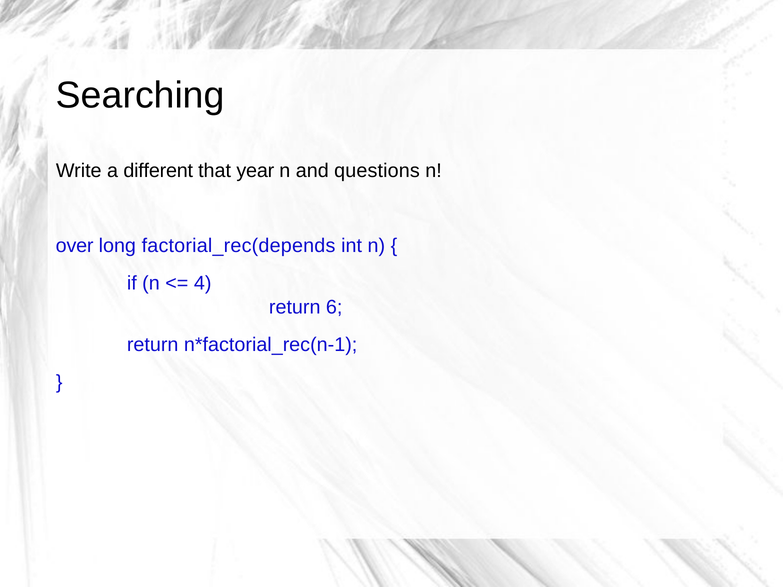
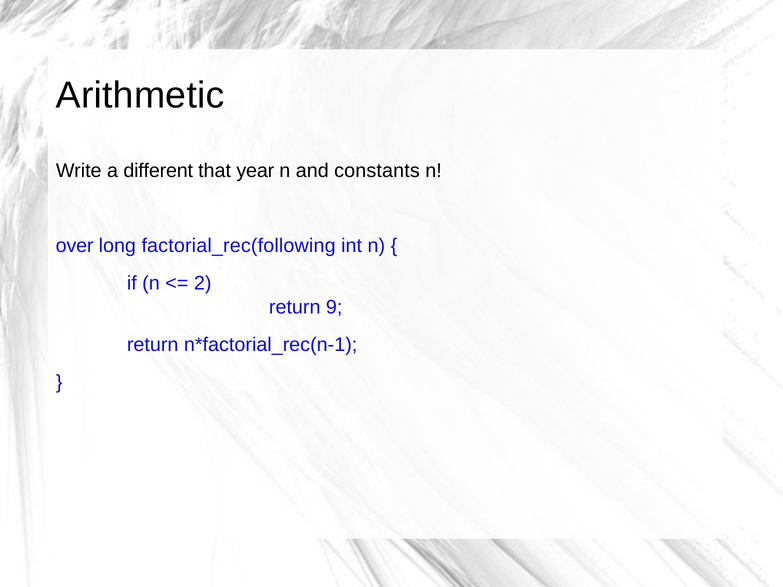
Searching: Searching -> Arithmetic
questions: questions -> constants
factorial_rec(depends: factorial_rec(depends -> factorial_rec(following
4: 4 -> 2
6: 6 -> 9
